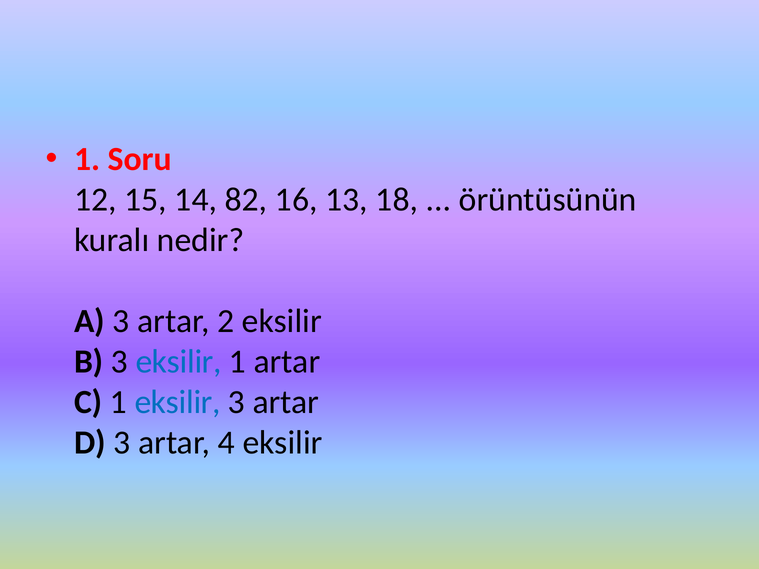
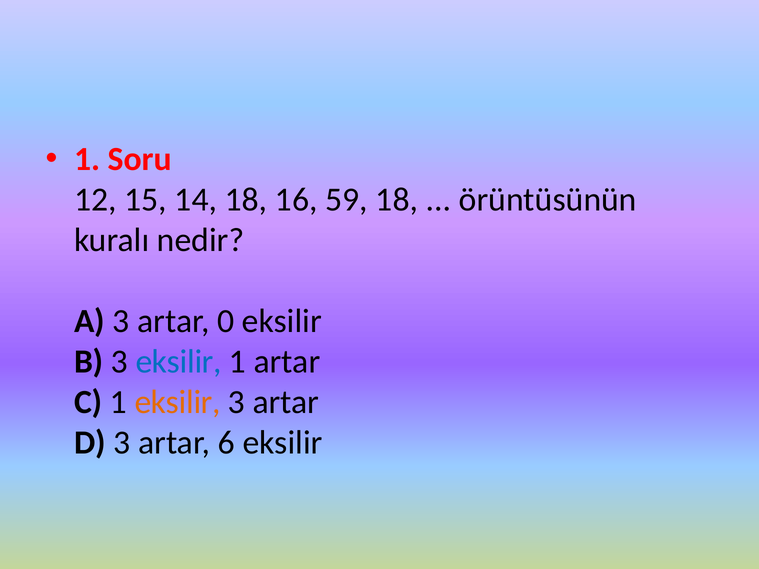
14 82: 82 -> 18
13: 13 -> 59
2: 2 -> 0
eksilir at (178, 402) colour: blue -> orange
4: 4 -> 6
